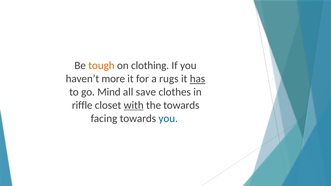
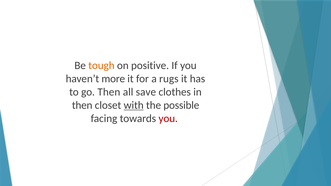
clothing: clothing -> positive
has underline: present -> none
go Mind: Mind -> Then
riffle at (82, 105): riffle -> then
the towards: towards -> possible
you at (168, 119) colour: blue -> red
